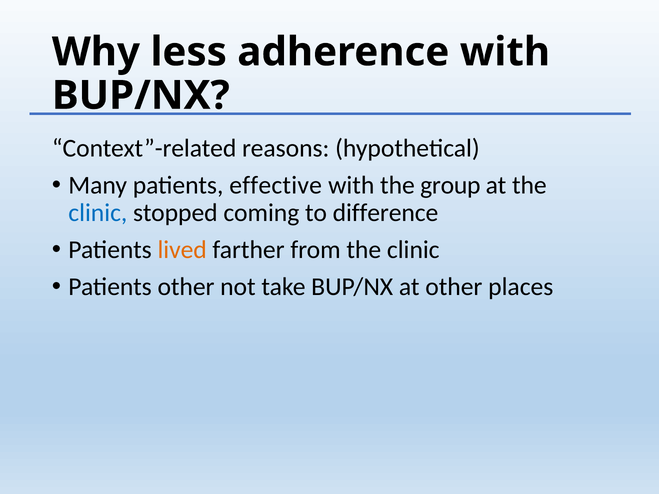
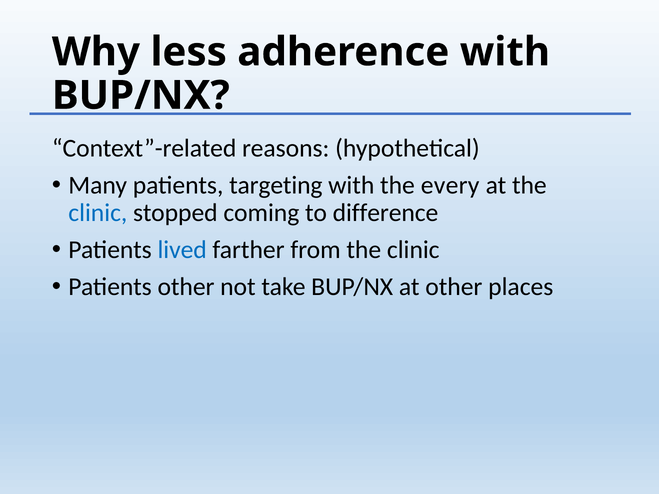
effective: effective -> targeting
group: group -> every
lived colour: orange -> blue
